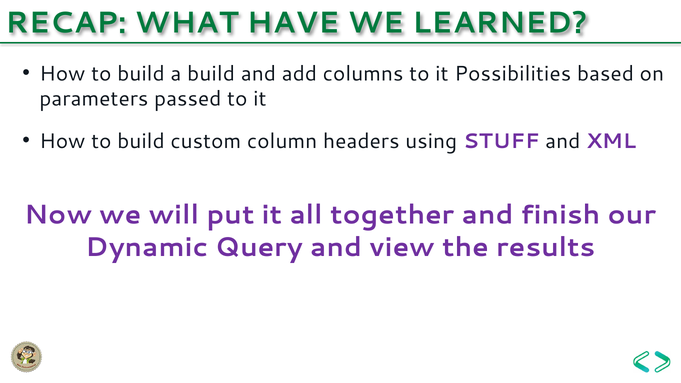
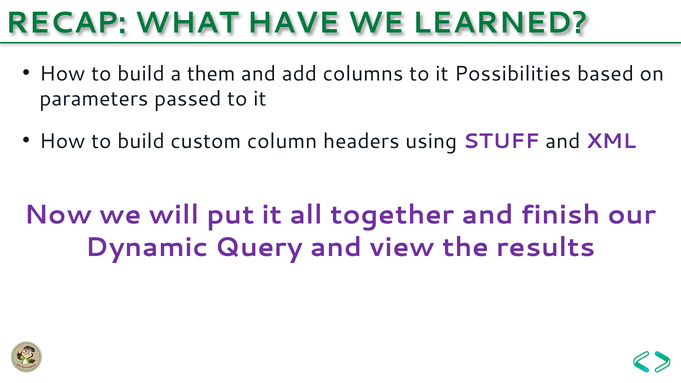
a build: build -> them
